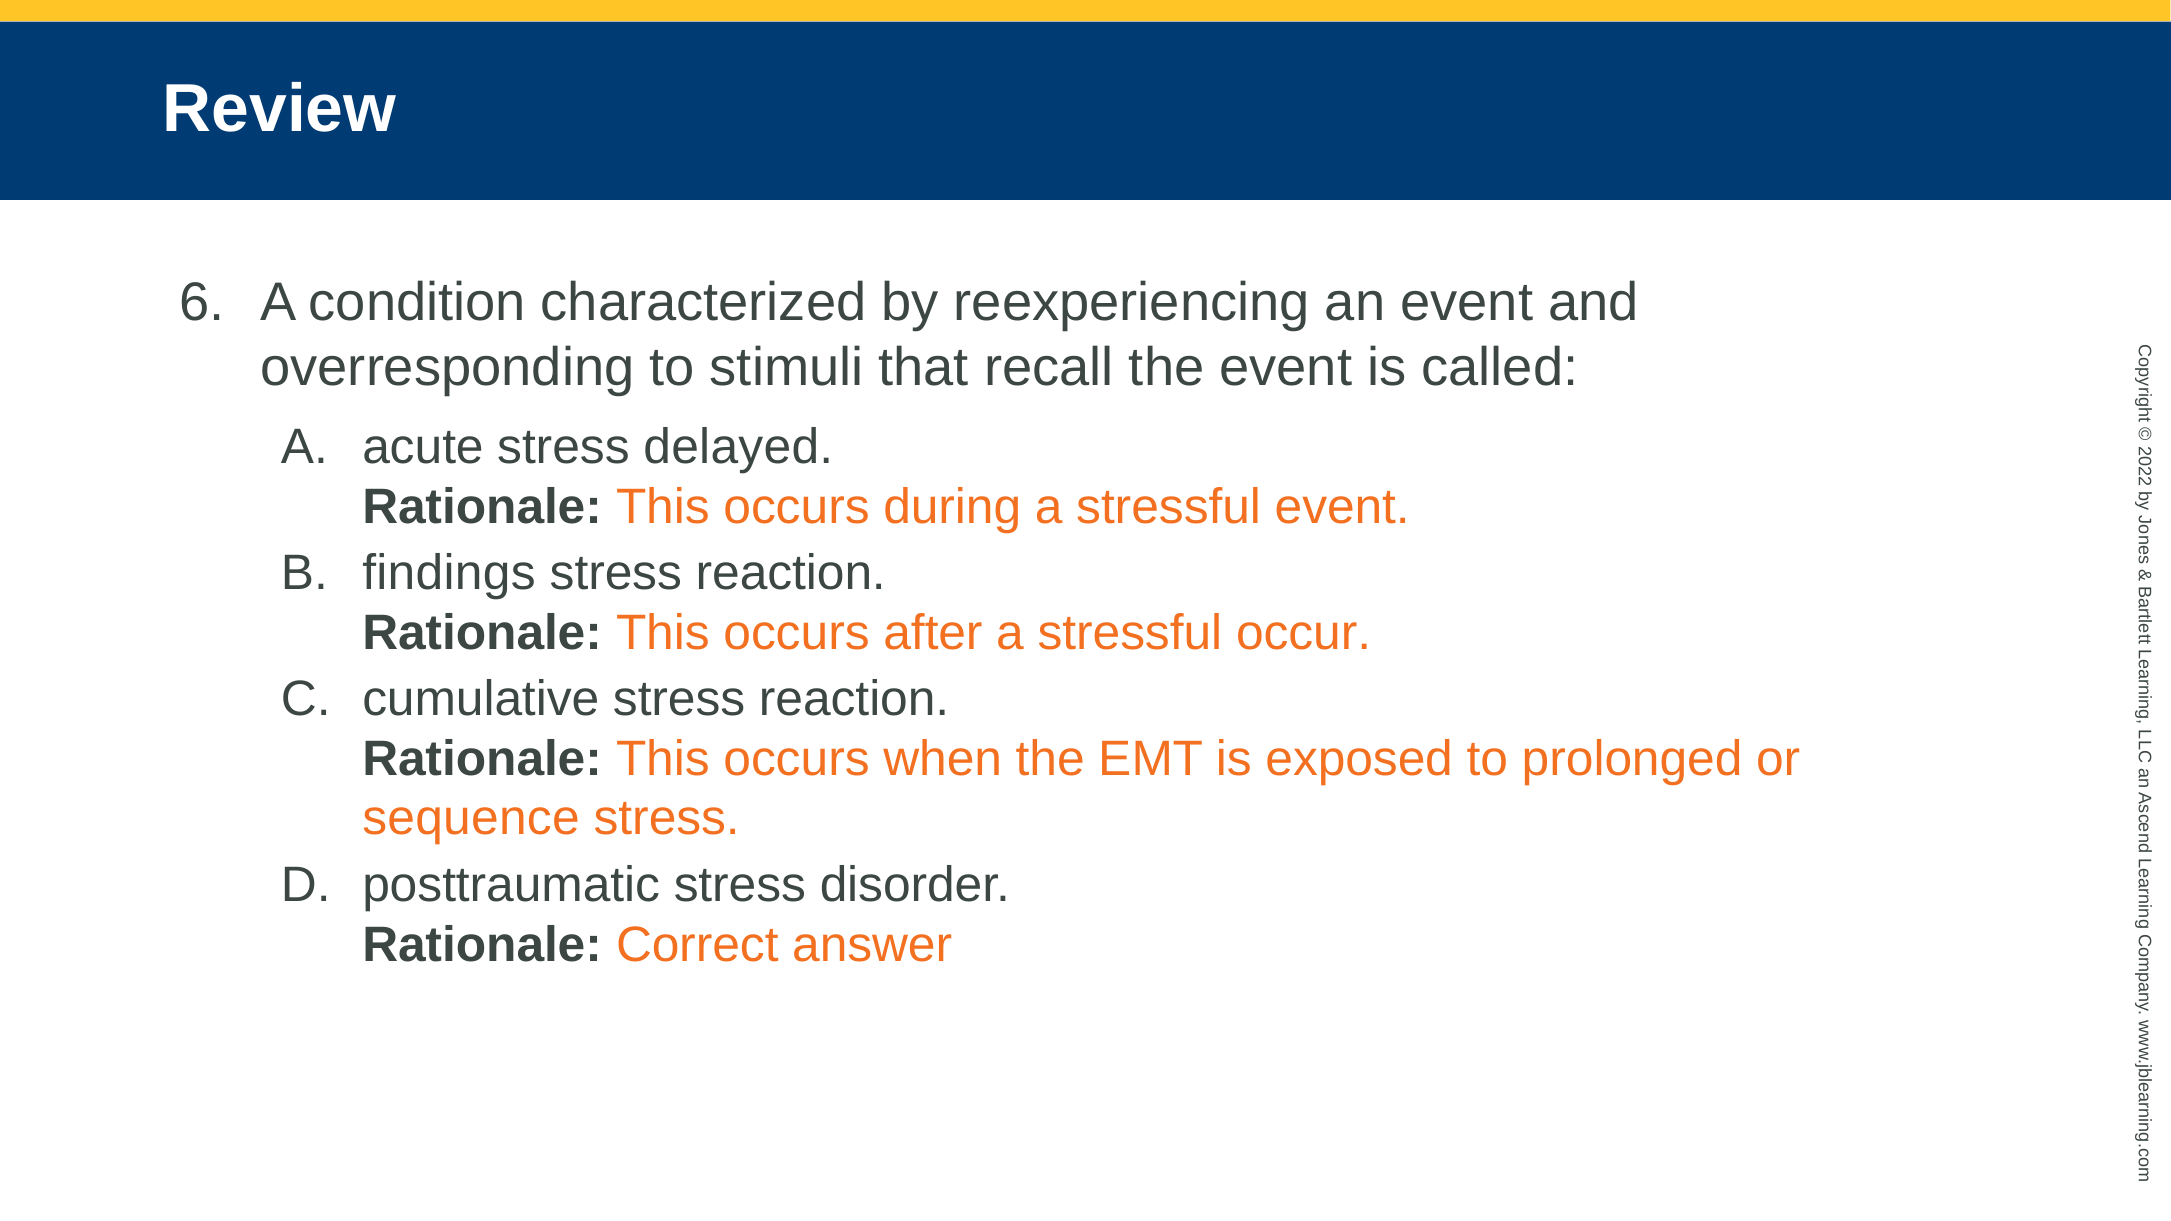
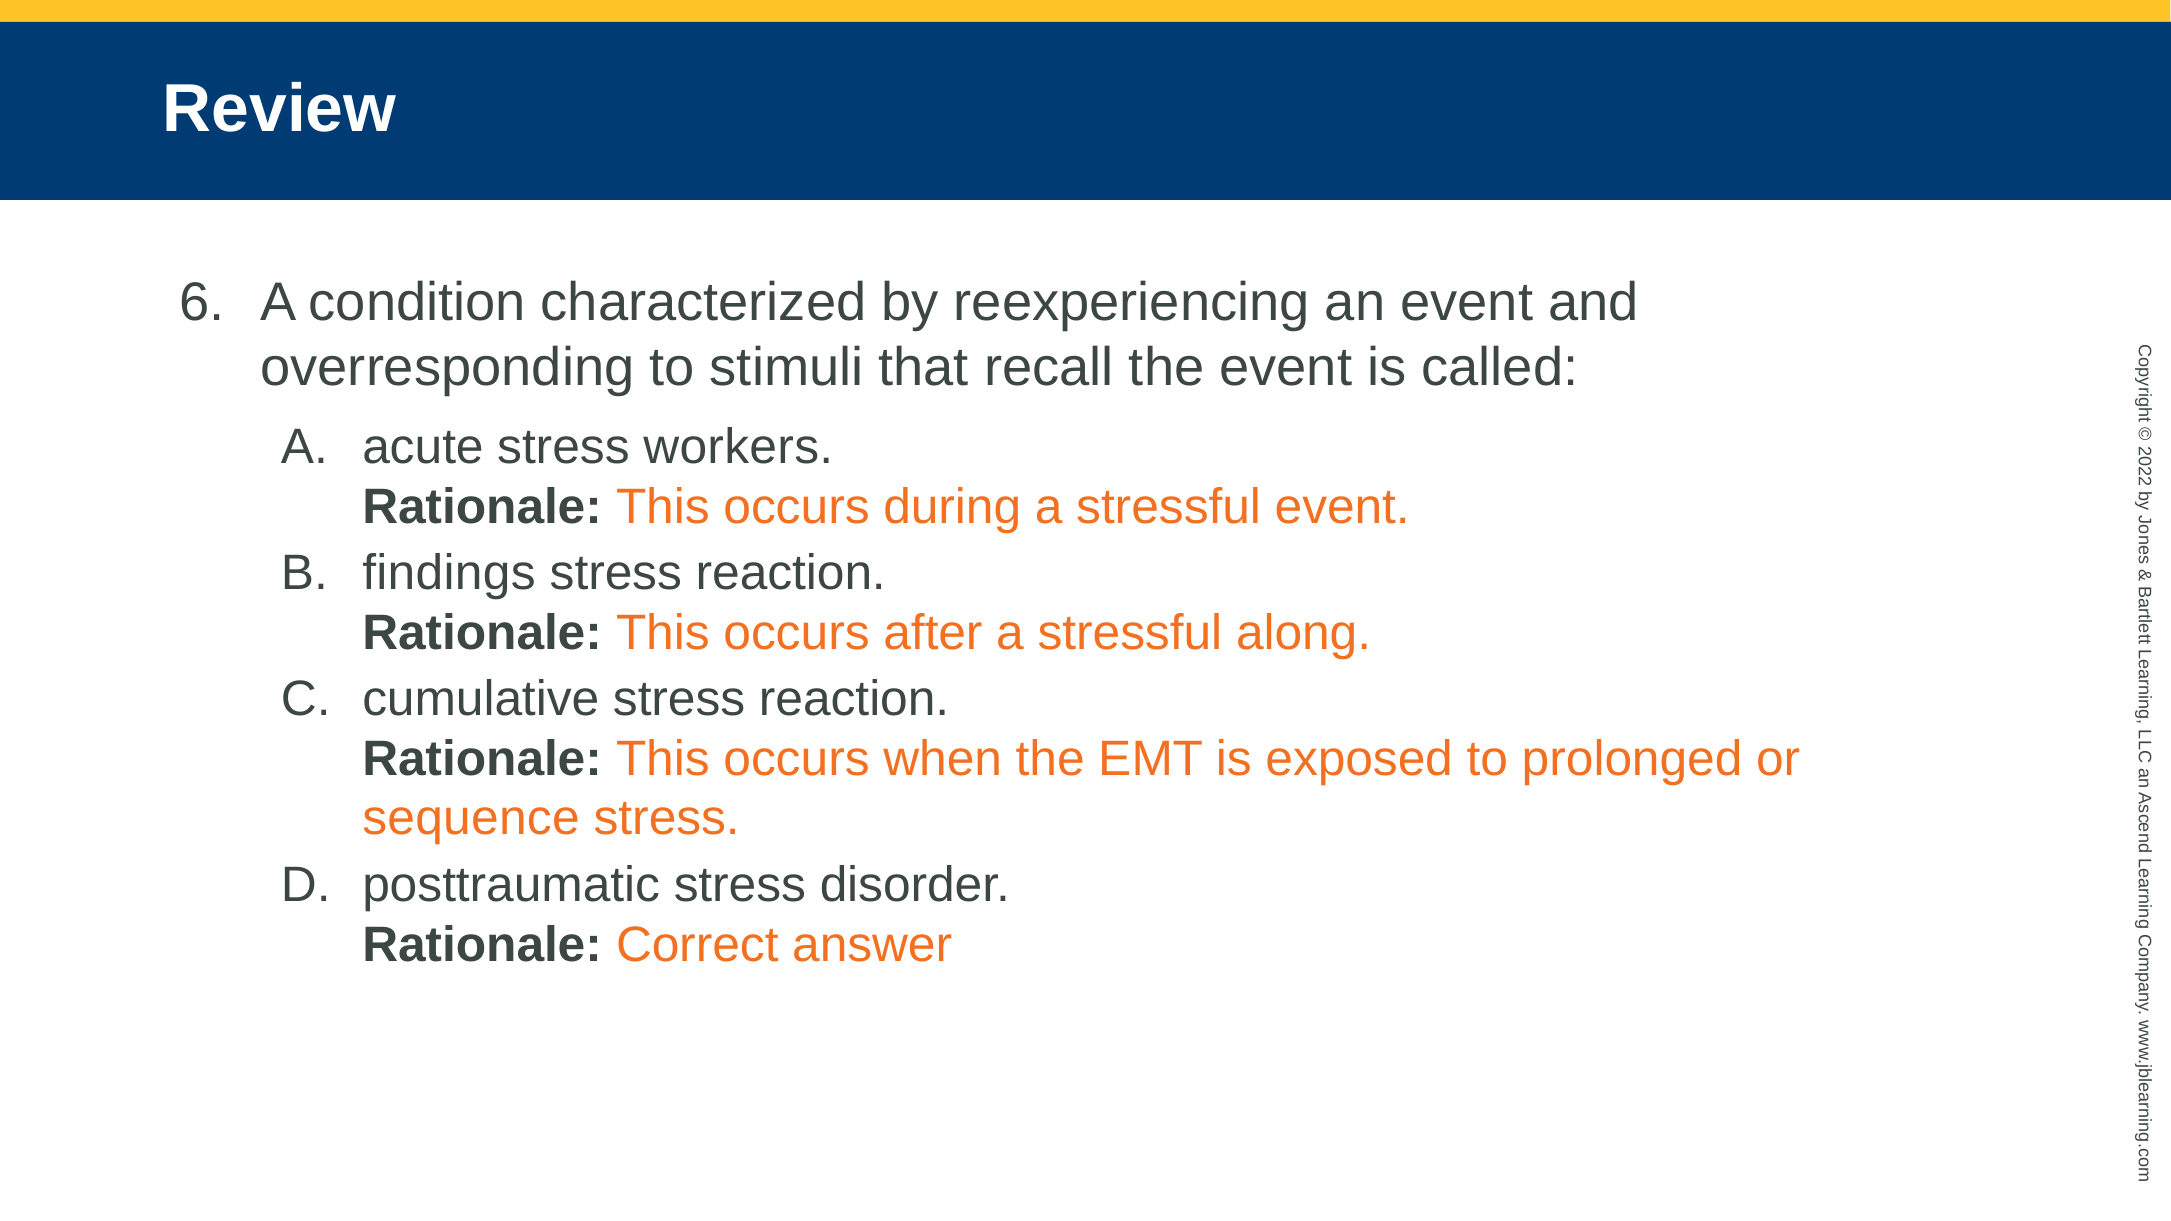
delayed: delayed -> workers
occur: occur -> along
